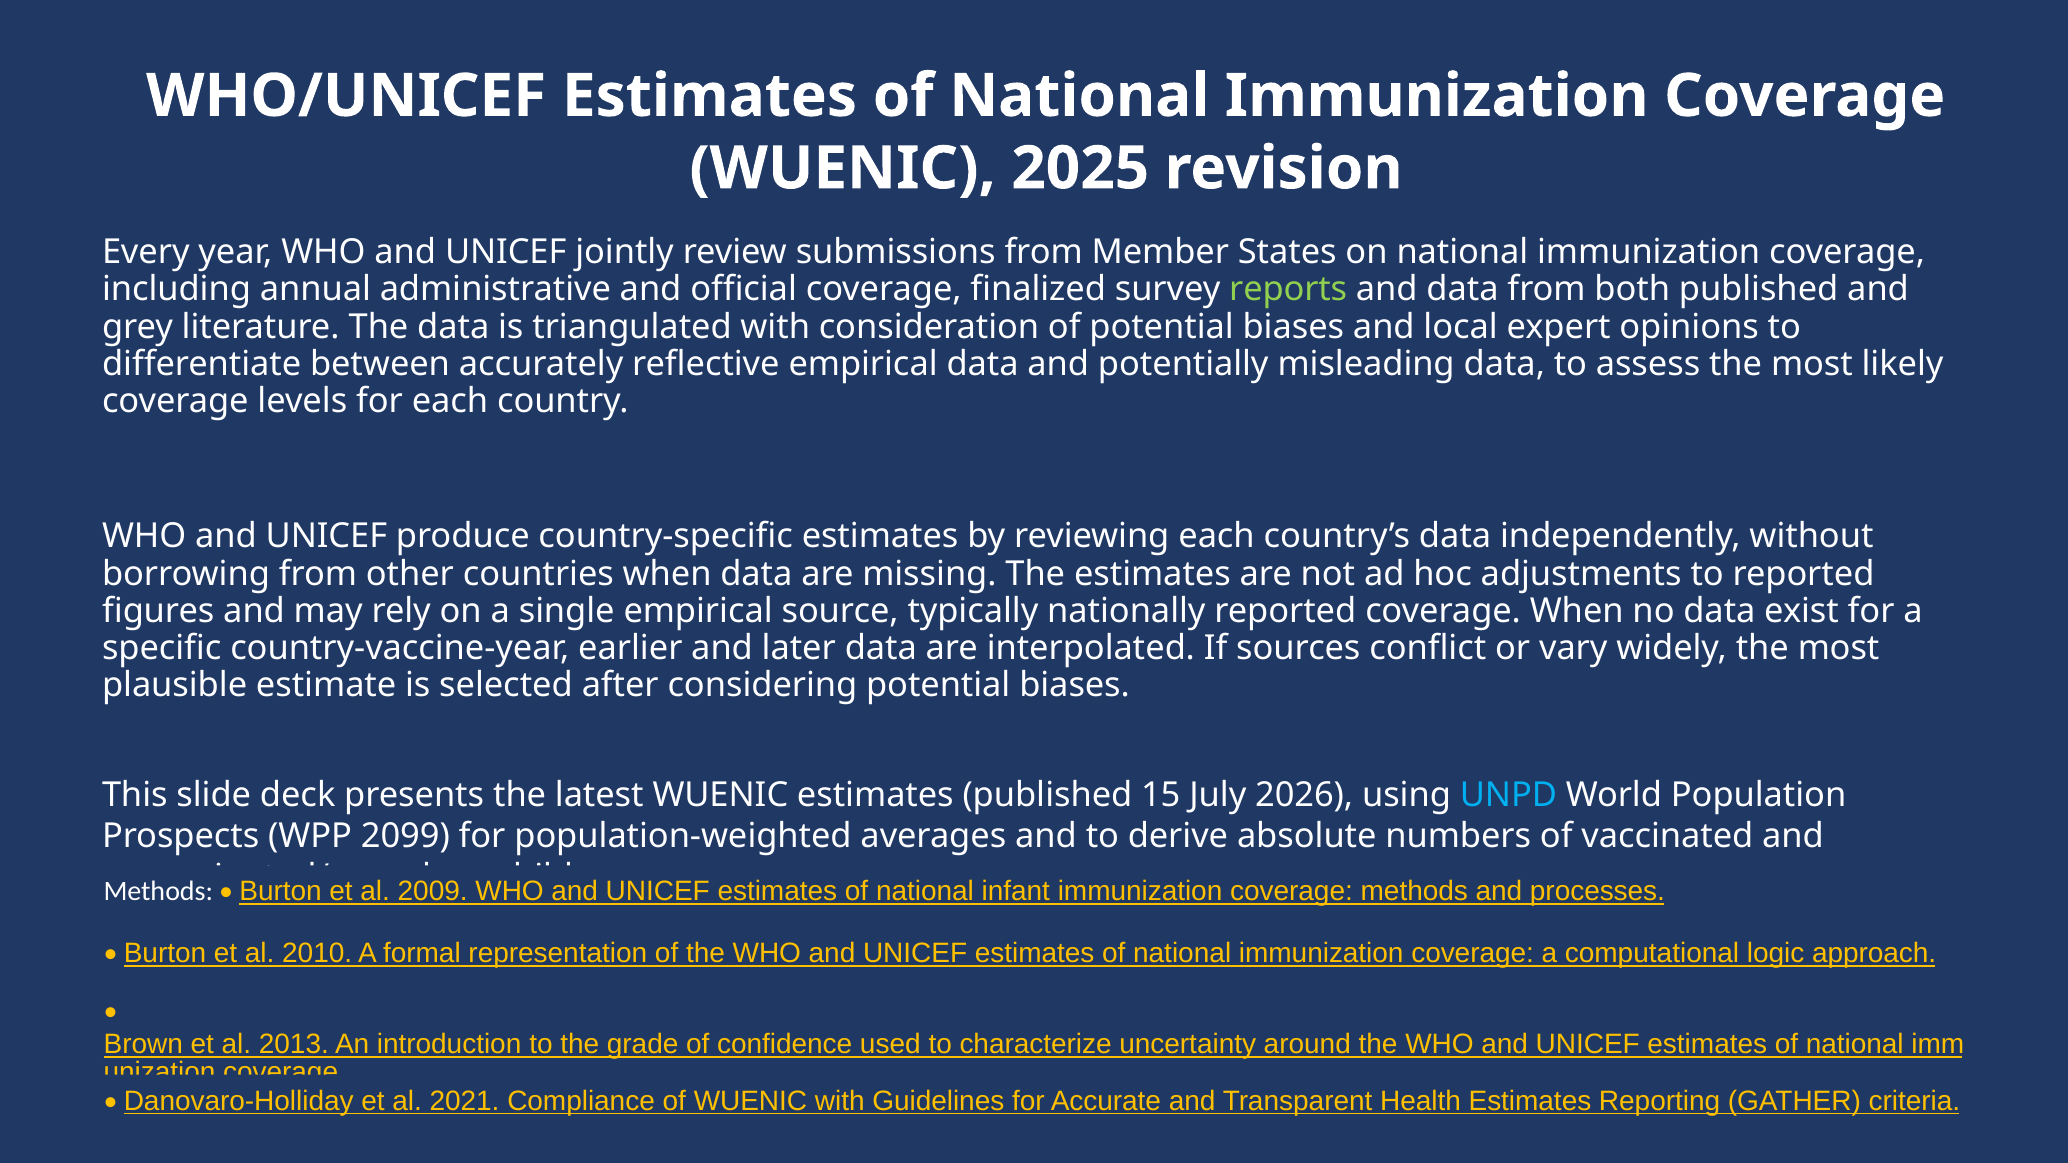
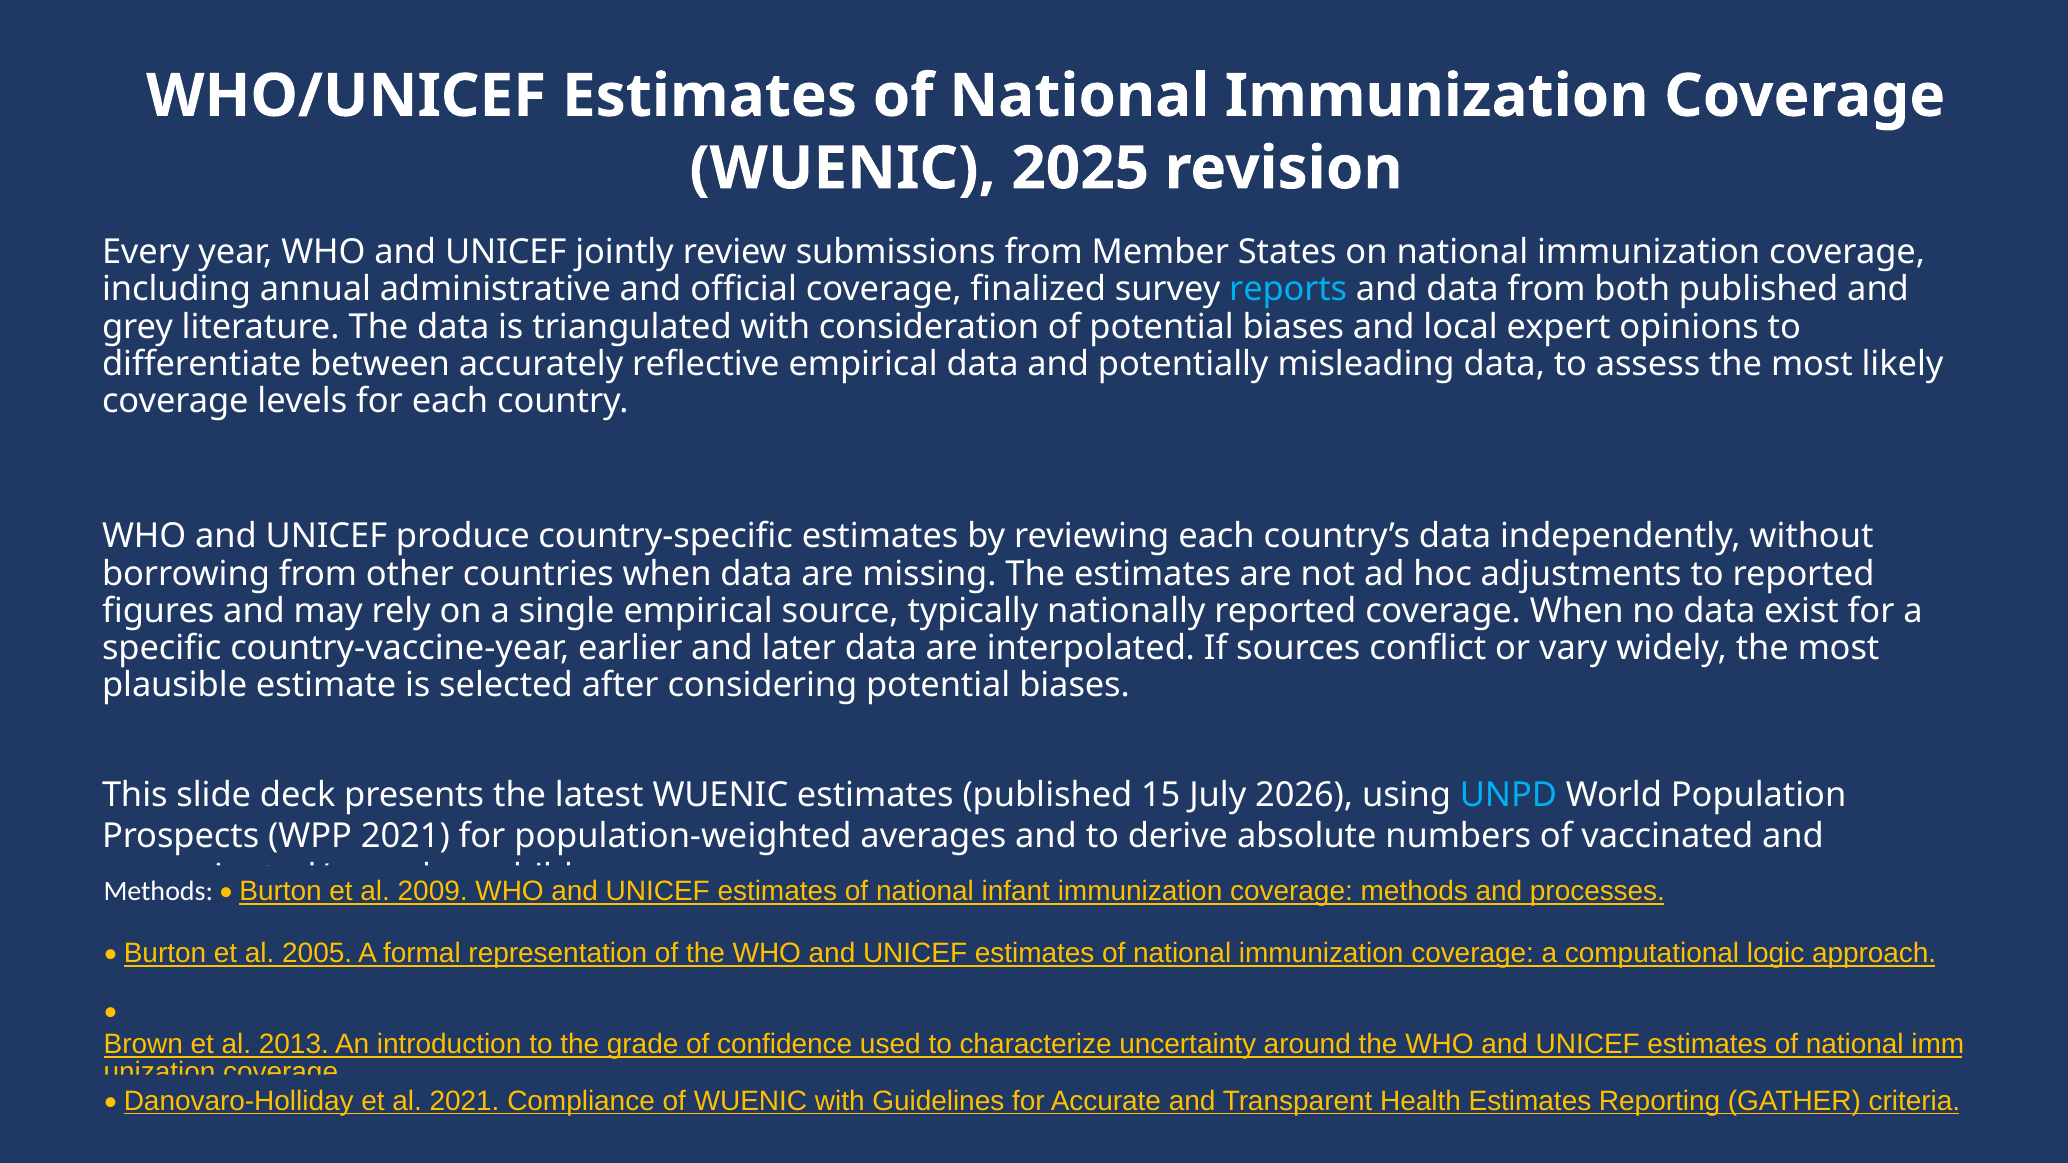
reports colour: light green -> light blue
WPP 2099: 2099 -> 2021
2010: 2010 -> 2005
